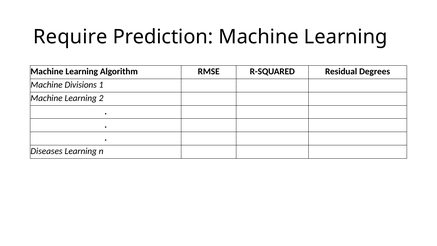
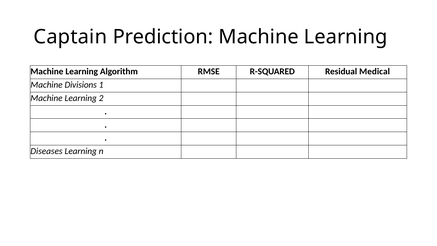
Require: Require -> Captain
Degrees: Degrees -> Medical
